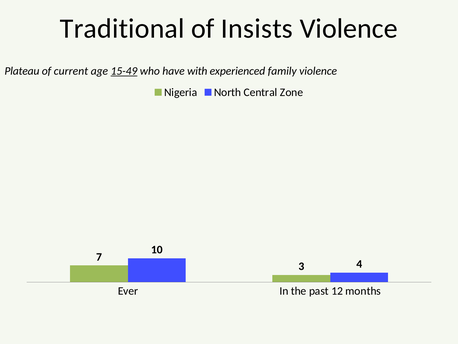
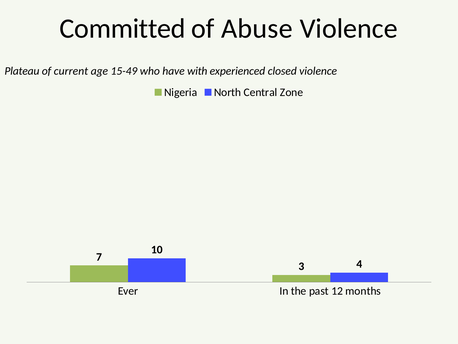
Traditional: Traditional -> Committed
Insists: Insists -> Abuse
15-49 underline: present -> none
family: family -> closed
